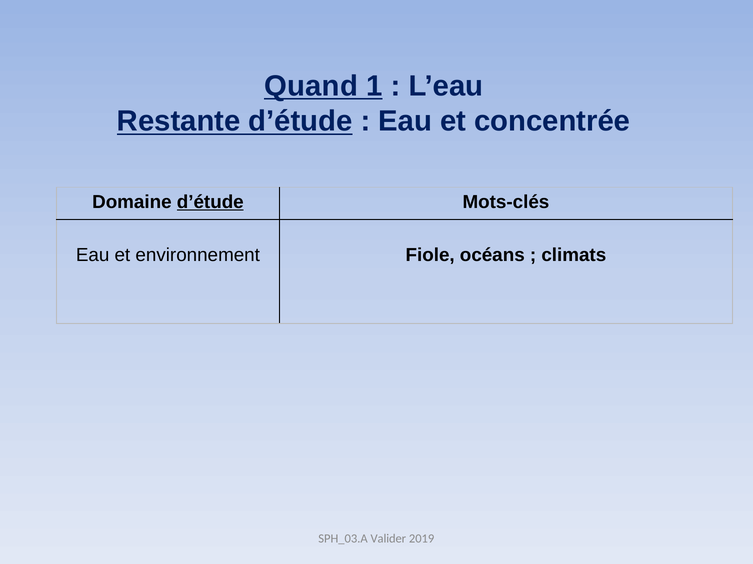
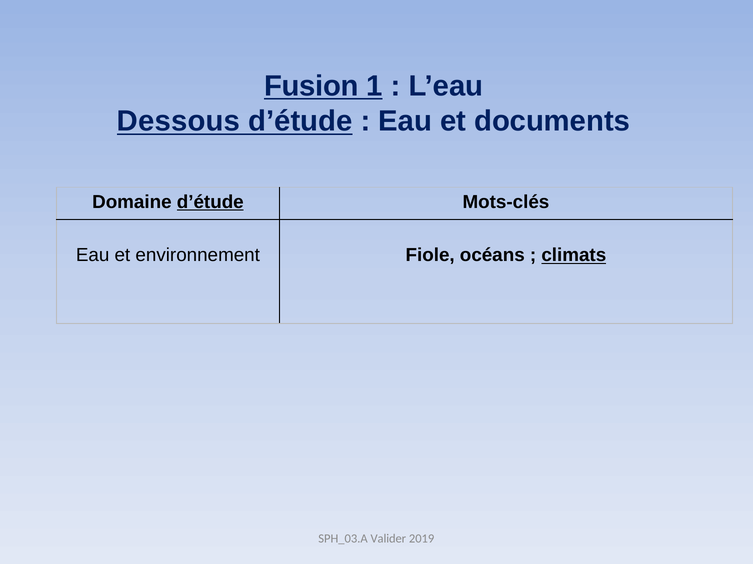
Quand: Quand -> Fusion
Restante: Restante -> Dessous
concentrée: concentrée -> documents
climats underline: none -> present
